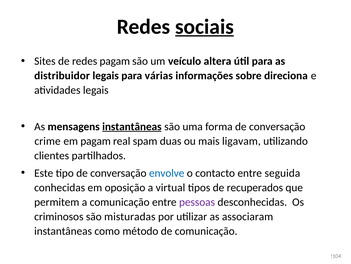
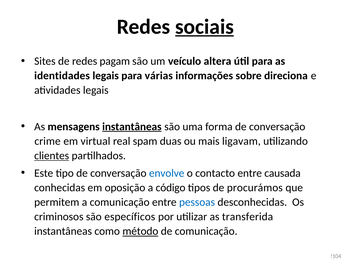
distribuidor: distribuidor -> identidades
em pagam: pagam -> virtual
clientes underline: none -> present
seguida: seguida -> causada
virtual: virtual -> código
recuperados: recuperados -> procurámos
pessoas colour: purple -> blue
misturadas: misturadas -> específicos
associaram: associaram -> transferida
método underline: none -> present
